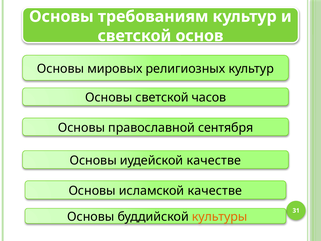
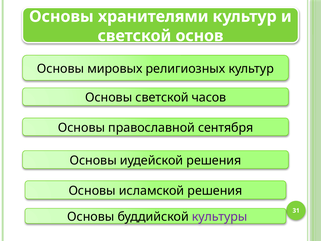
требованиям: требованиям -> хранителями
качестве at (214, 160): качестве -> решения
качестве at (215, 191): качестве -> решения
культуры colour: orange -> purple
